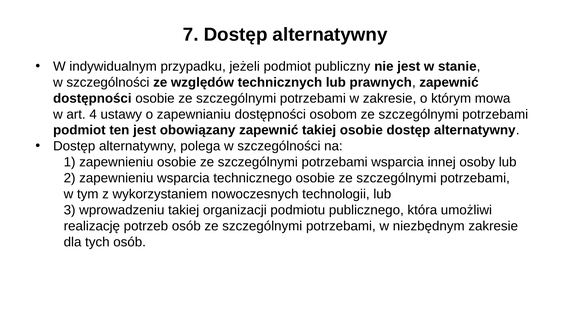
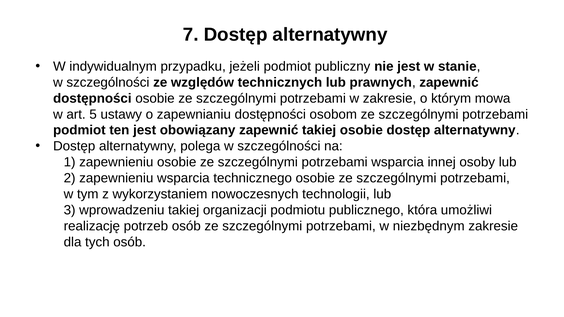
4: 4 -> 5
